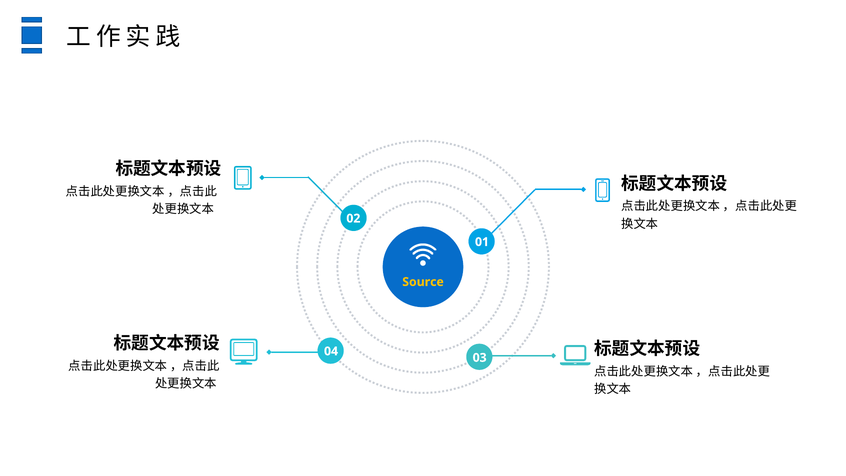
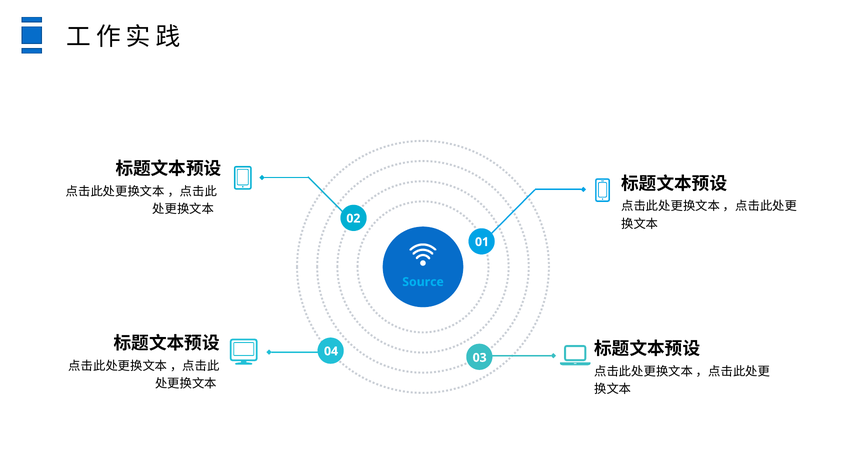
Source colour: yellow -> light blue
